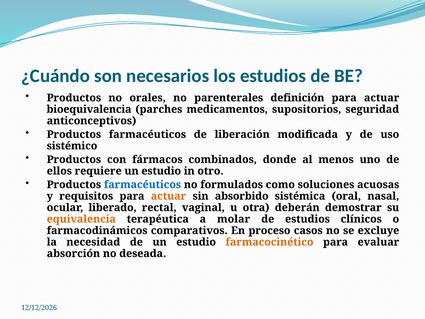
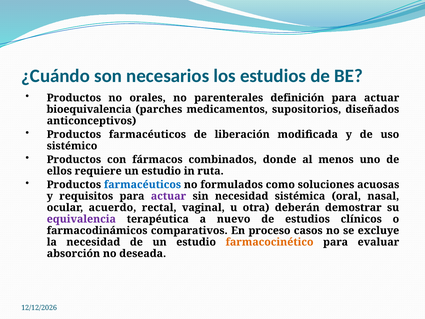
seguridad: seguridad -> diseñados
otro: otro -> ruta
actuar at (169, 196) colour: orange -> purple
sin absorbido: absorbido -> necesidad
liberado: liberado -> acuerdo
equivalencia colour: orange -> purple
molar: molar -> nuevo
